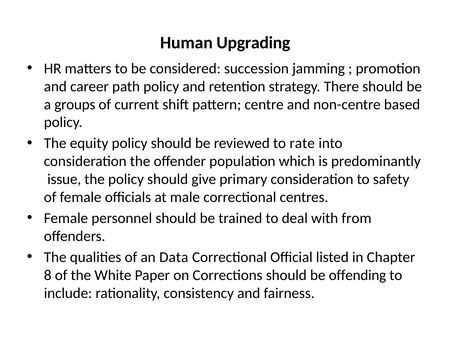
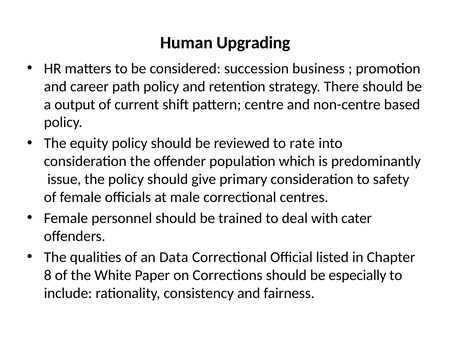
jamming: jamming -> business
groups: groups -> output
from: from -> cater
offending: offending -> especially
